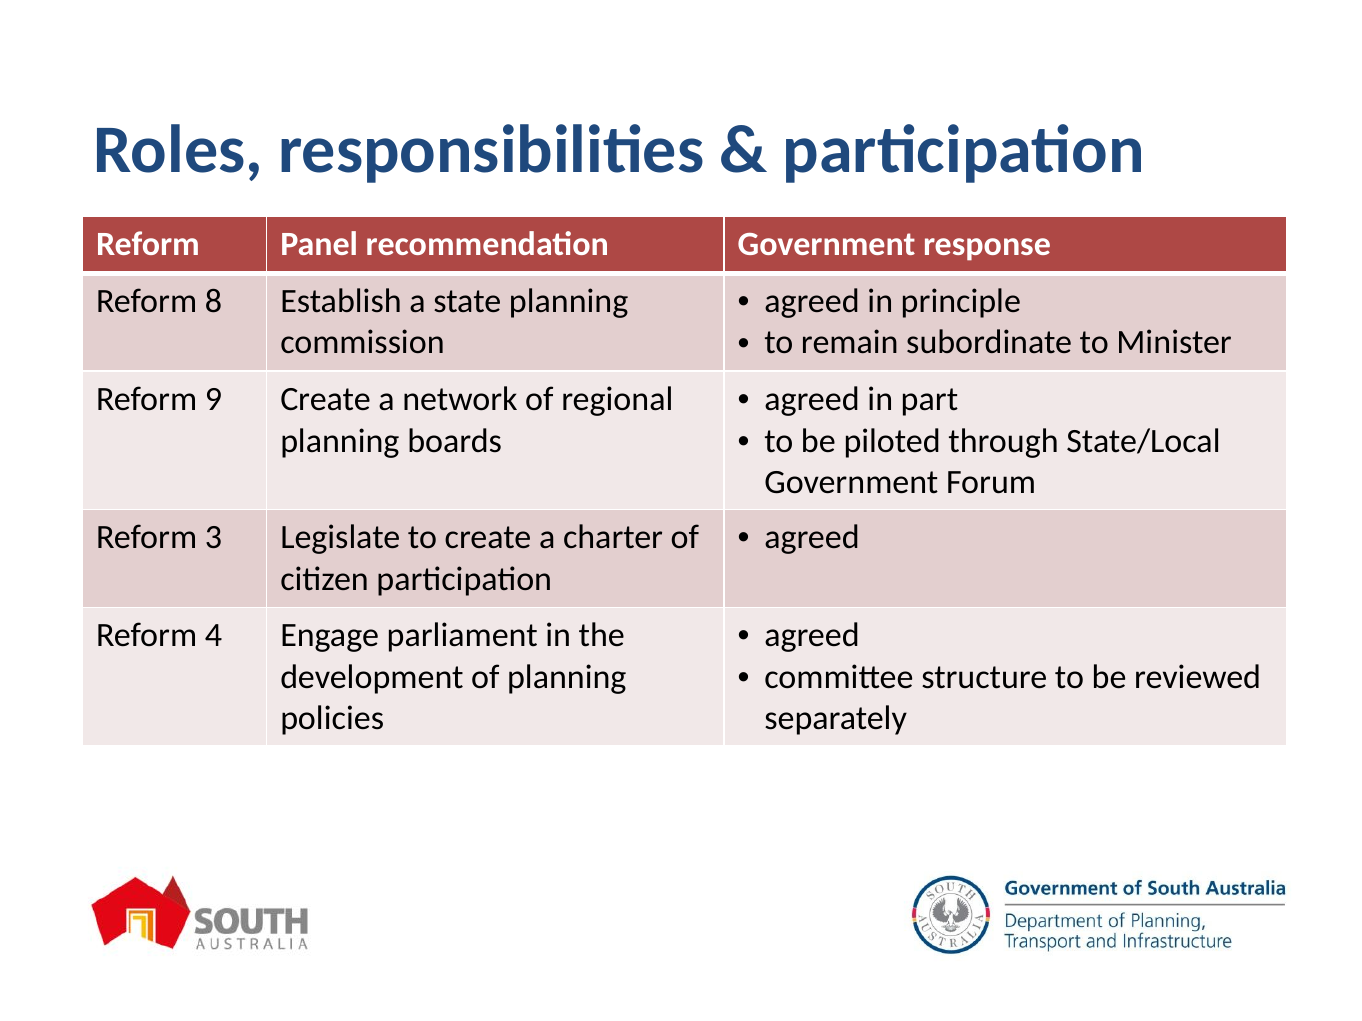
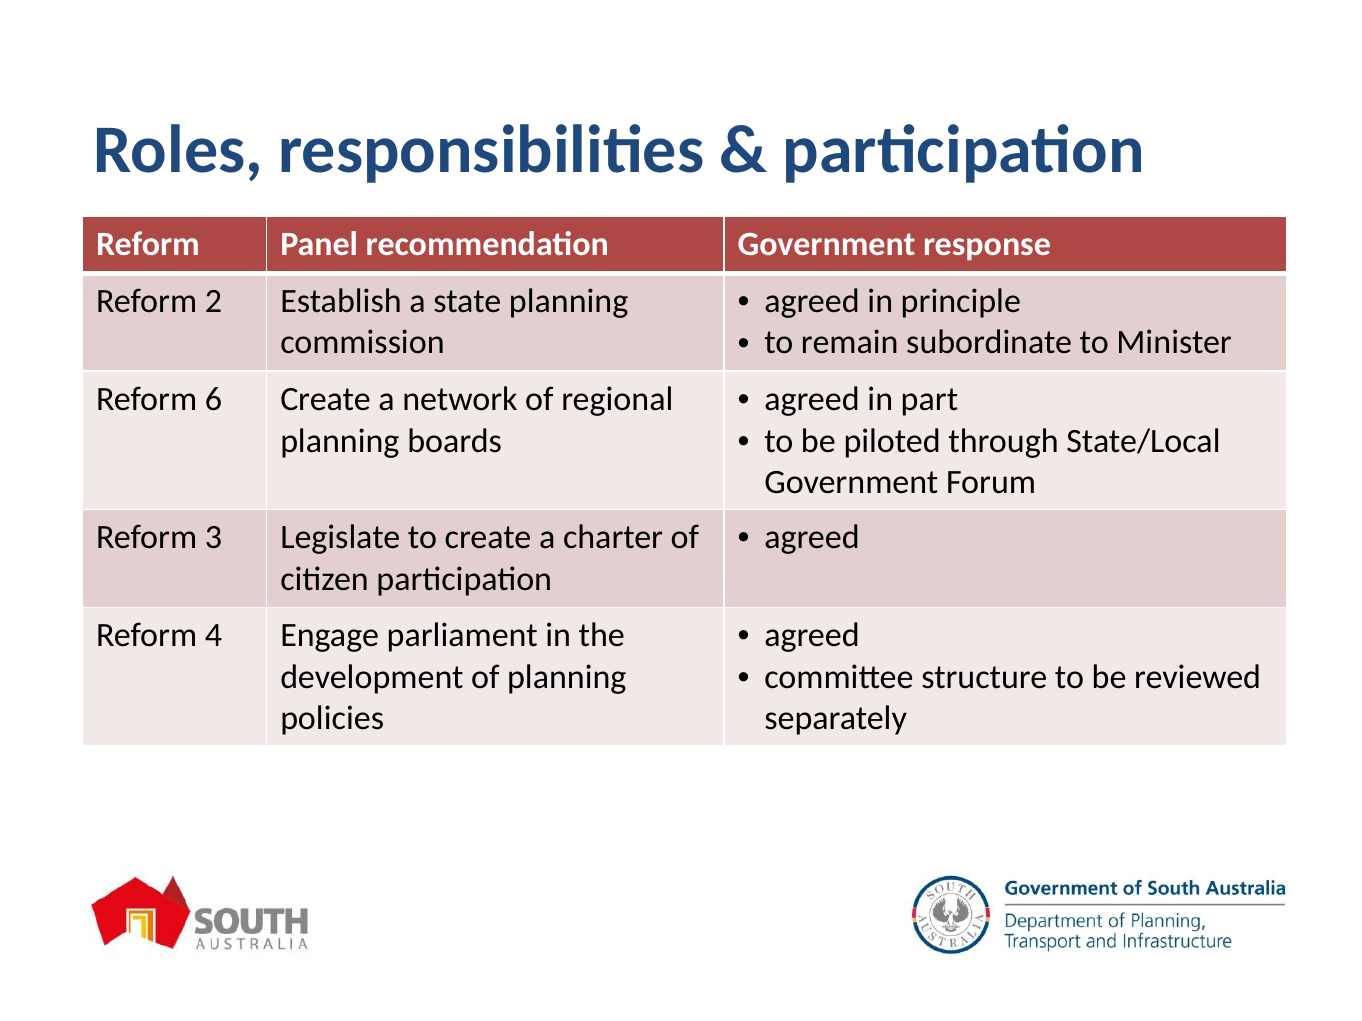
8: 8 -> 2
9: 9 -> 6
